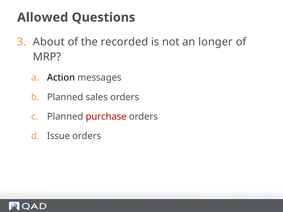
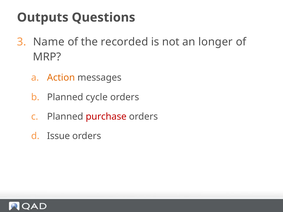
Allowed: Allowed -> Outputs
About: About -> Name
Action colour: black -> orange
sales: sales -> cycle
